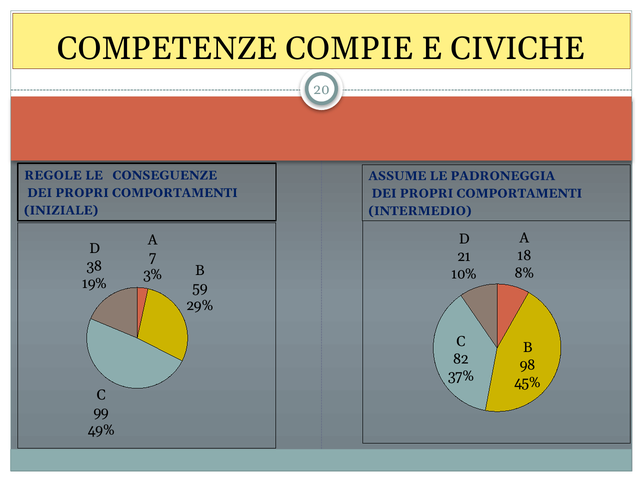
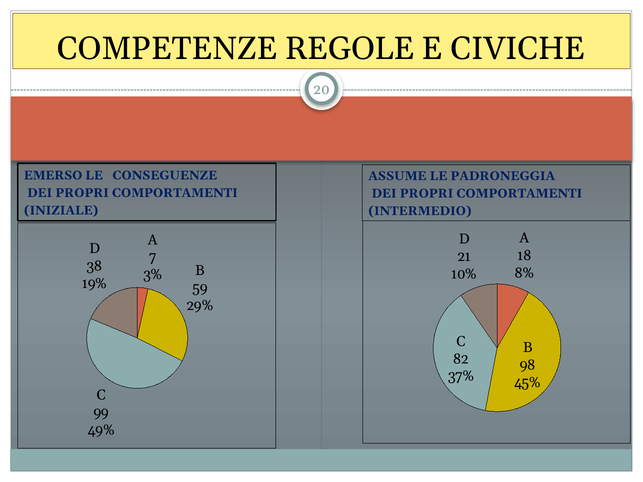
COMPIE: COMPIE -> REGOLE
REGOLE: REGOLE -> EMERSO
